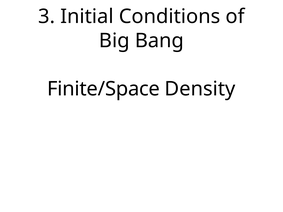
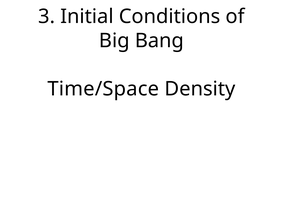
Finite/Space: Finite/Space -> Time/Space
